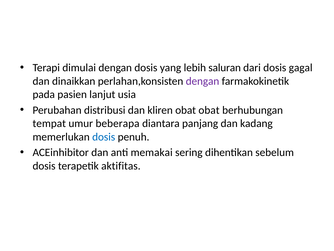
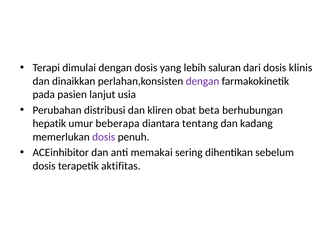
gagal: gagal -> klinis
obat obat: obat -> beta
tempat: tempat -> hepatik
panjang: panjang -> tentang
dosis at (104, 137) colour: blue -> purple
